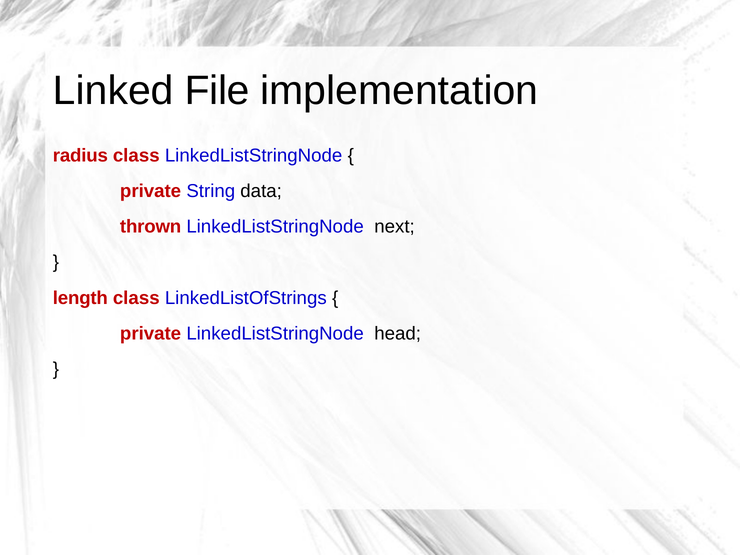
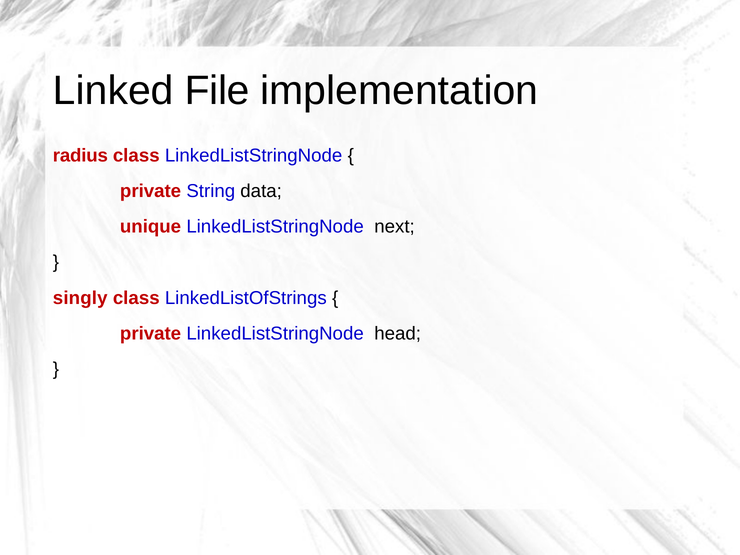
thrown: thrown -> unique
length: length -> singly
